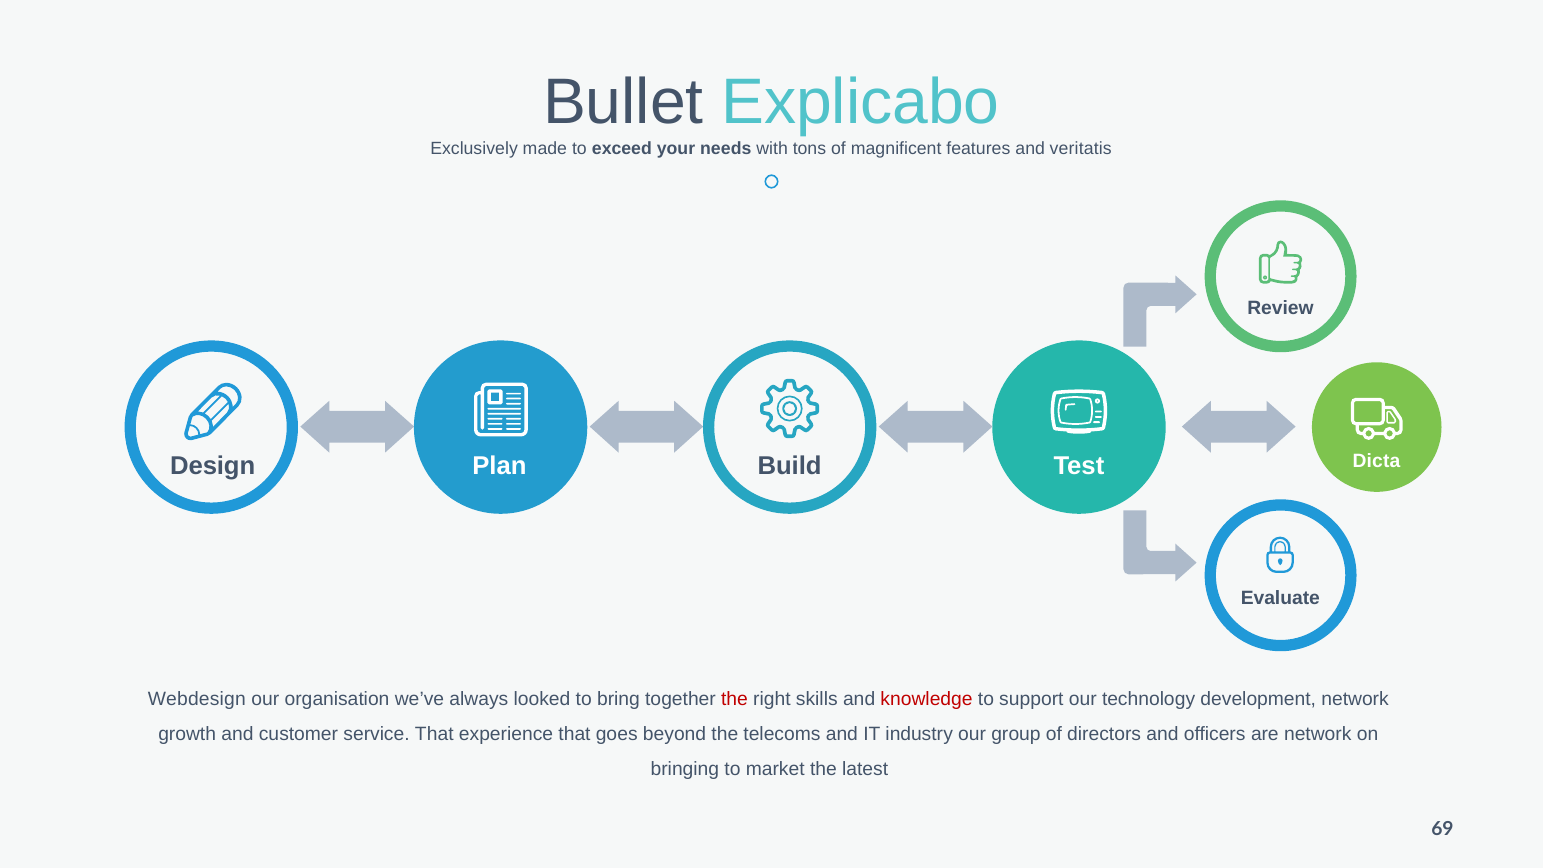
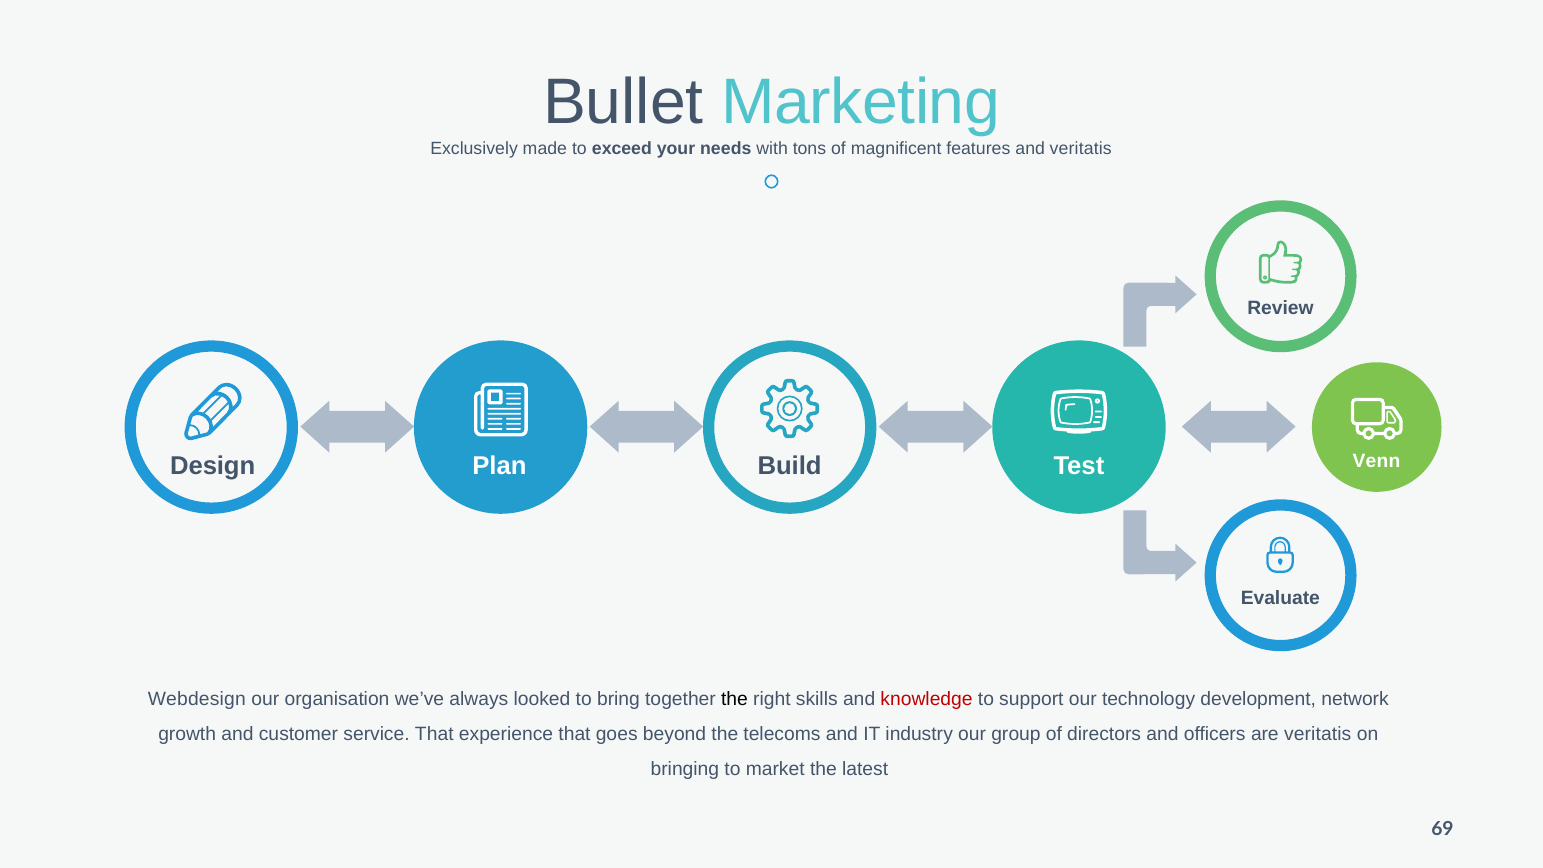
Explicabo: Explicabo -> Marketing
Dicta: Dicta -> Venn
the at (734, 700) colour: red -> black
are network: network -> veritatis
